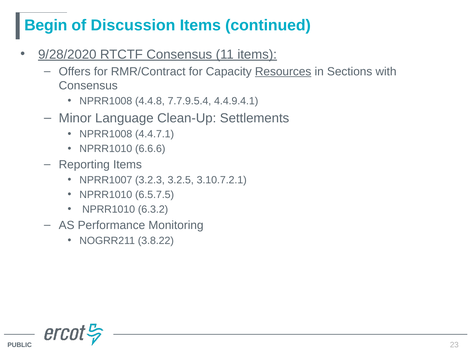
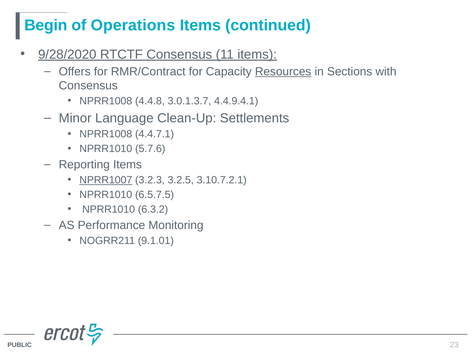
Discussion: Discussion -> Operations
7.7.9.5.4: 7.7.9.5.4 -> 3.0.1.3.7
6.6.6: 6.6.6 -> 5.7.6
NPRR1007 underline: none -> present
3.8.22: 3.8.22 -> 9.1.01
